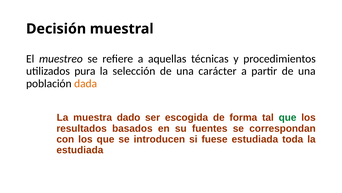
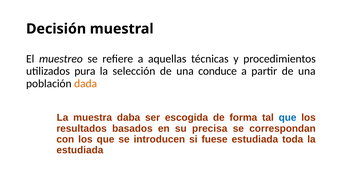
carácter: carácter -> conduce
dado: dado -> daba
que at (288, 117) colour: green -> blue
fuentes: fuentes -> precisa
